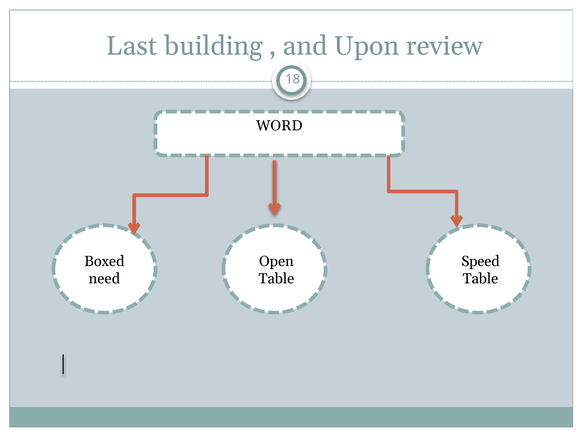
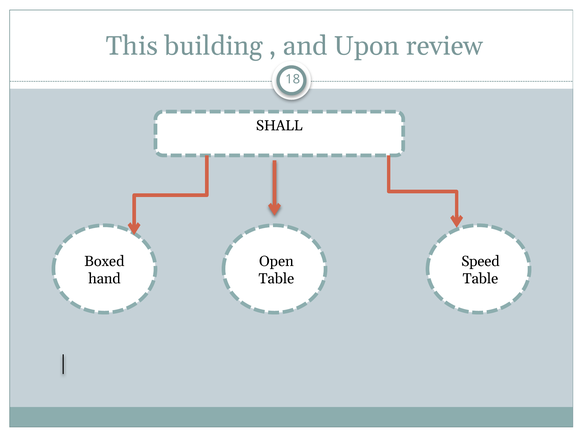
Last: Last -> This
WORD: WORD -> SHALL
need: need -> hand
